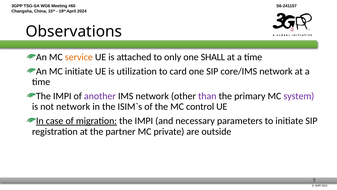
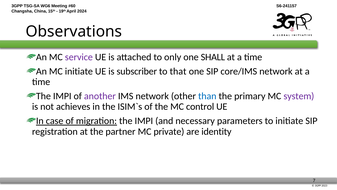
service colour: orange -> purple
utilization: utilization -> subscriber
card: card -> that
than colour: purple -> blue
not network: network -> achieves
outside: outside -> identity
